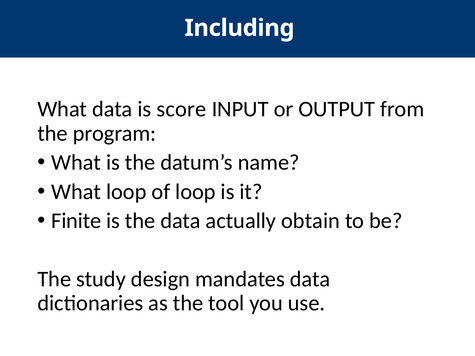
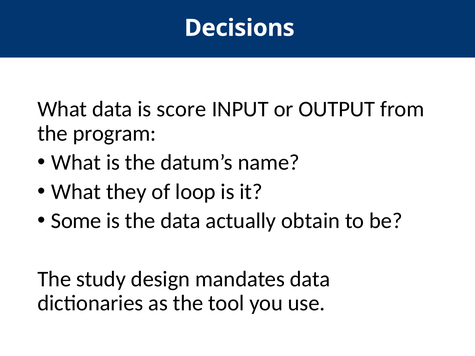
Including: Including -> Decisions
What loop: loop -> they
Finite: Finite -> Some
